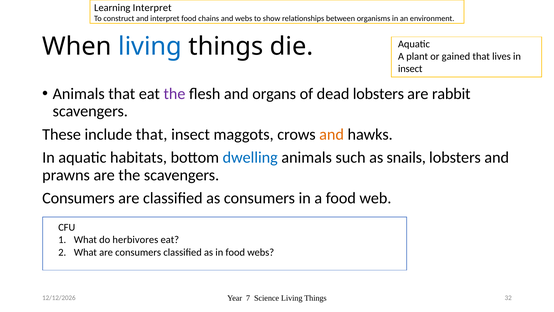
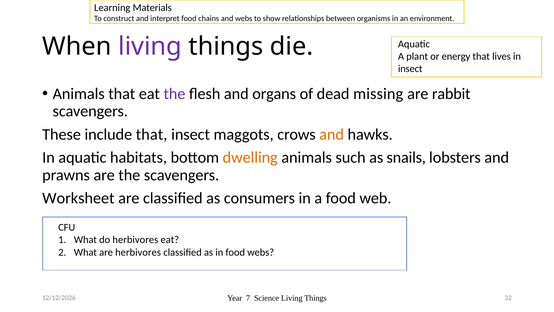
Learning Interpret: Interpret -> Materials
living at (150, 47) colour: blue -> purple
gained: gained -> energy
dead lobsters: lobsters -> missing
dwelling colour: blue -> orange
Consumers at (78, 198): Consumers -> Worksheet
are consumers: consumers -> herbivores
